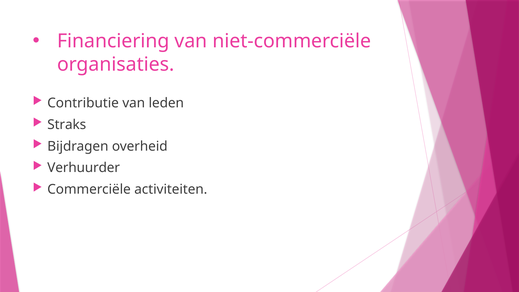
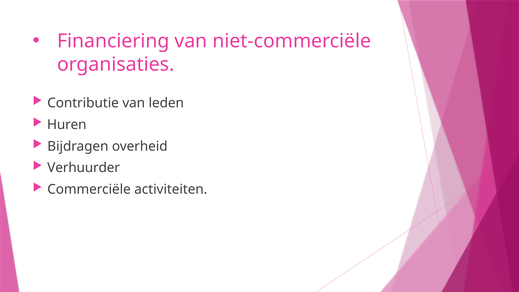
Straks: Straks -> Huren
